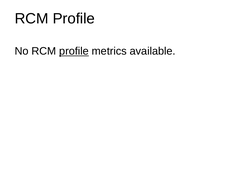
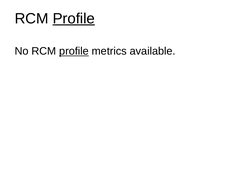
Profile at (74, 19) underline: none -> present
